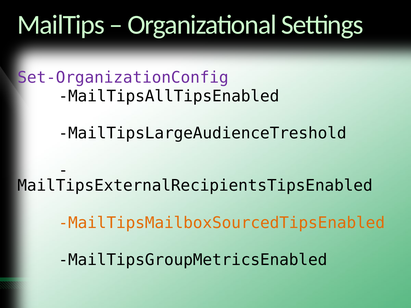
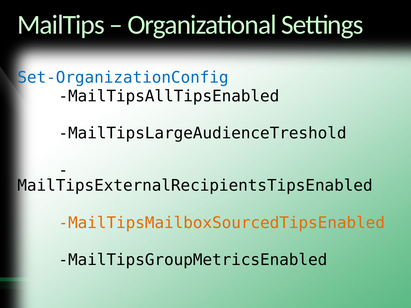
Set-OrganizationConfig colour: purple -> blue
